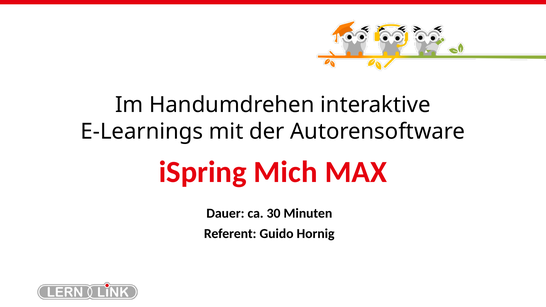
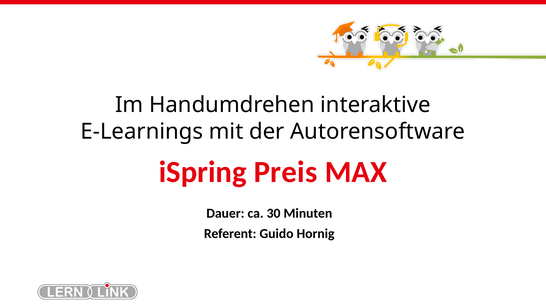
Mich: Mich -> Preis
